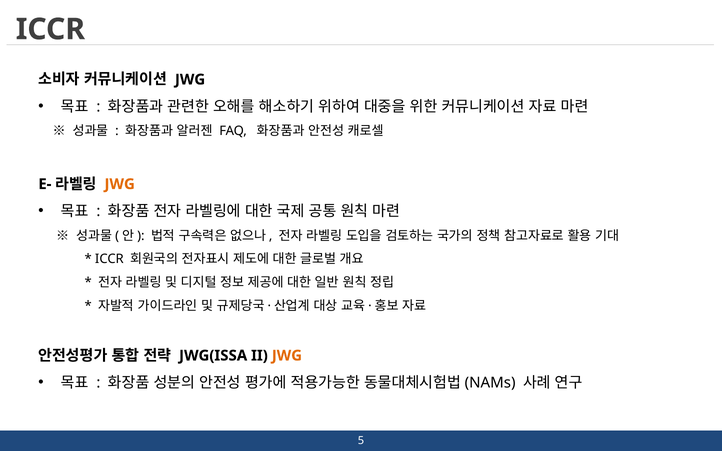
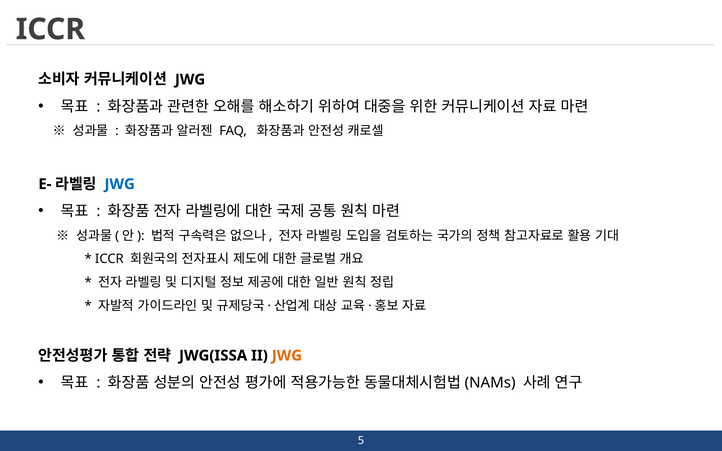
JWG at (120, 184) colour: orange -> blue
